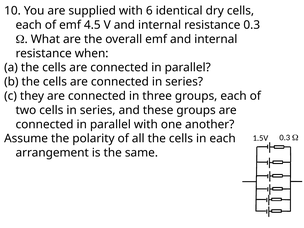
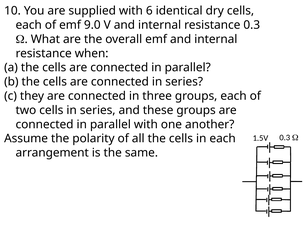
4.5: 4.5 -> 9.0
